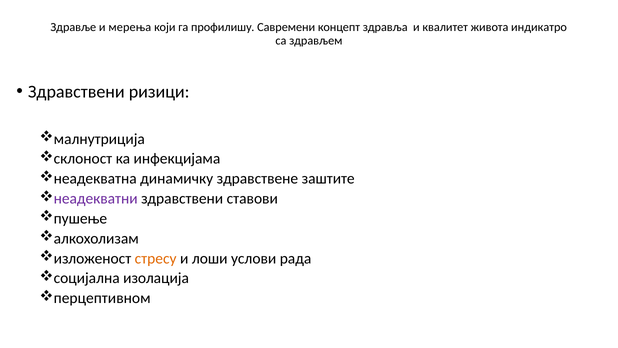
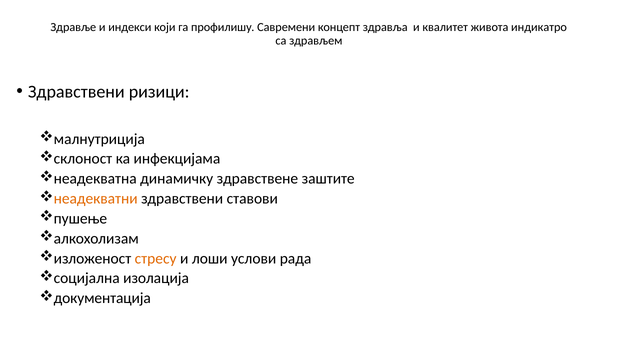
мерења: мерења -> индекси
неадекватни colour: purple -> orange
перцептивном: перцептивном -> документација
